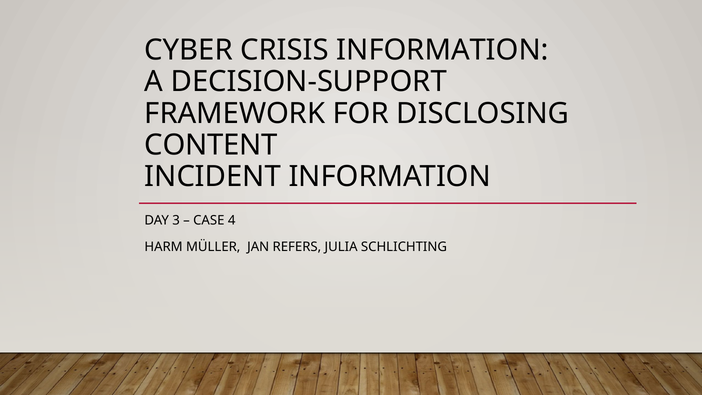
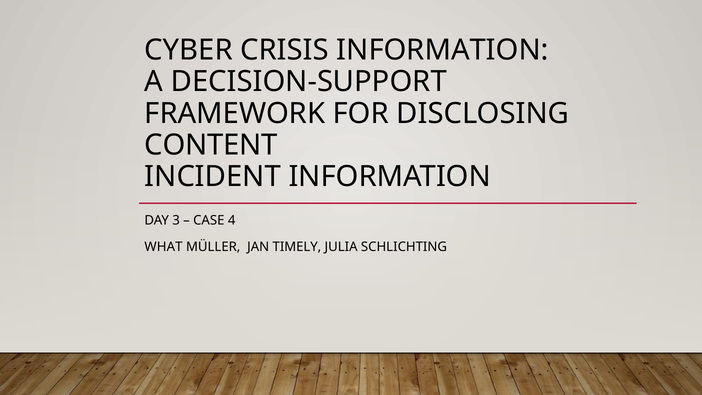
HARM: HARM -> WHAT
REFERS: REFERS -> TIMELY
